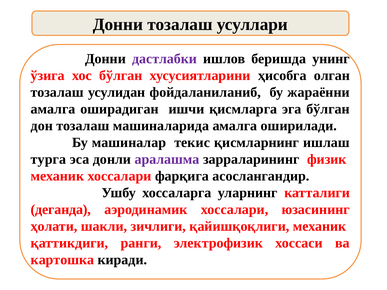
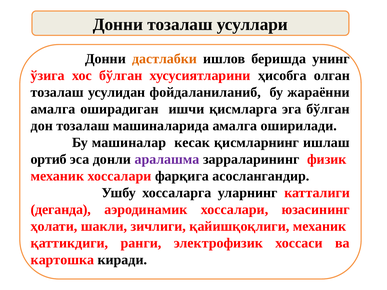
дастлабки colour: purple -> orange
текис: текис -> кесак
турга: турга -> ортиб
